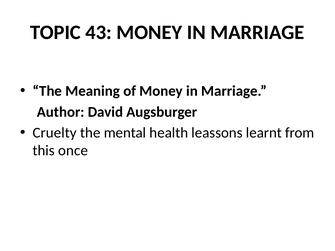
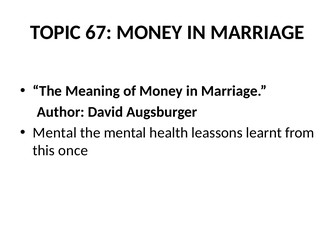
43: 43 -> 67
Cruelty at (55, 133): Cruelty -> Mental
